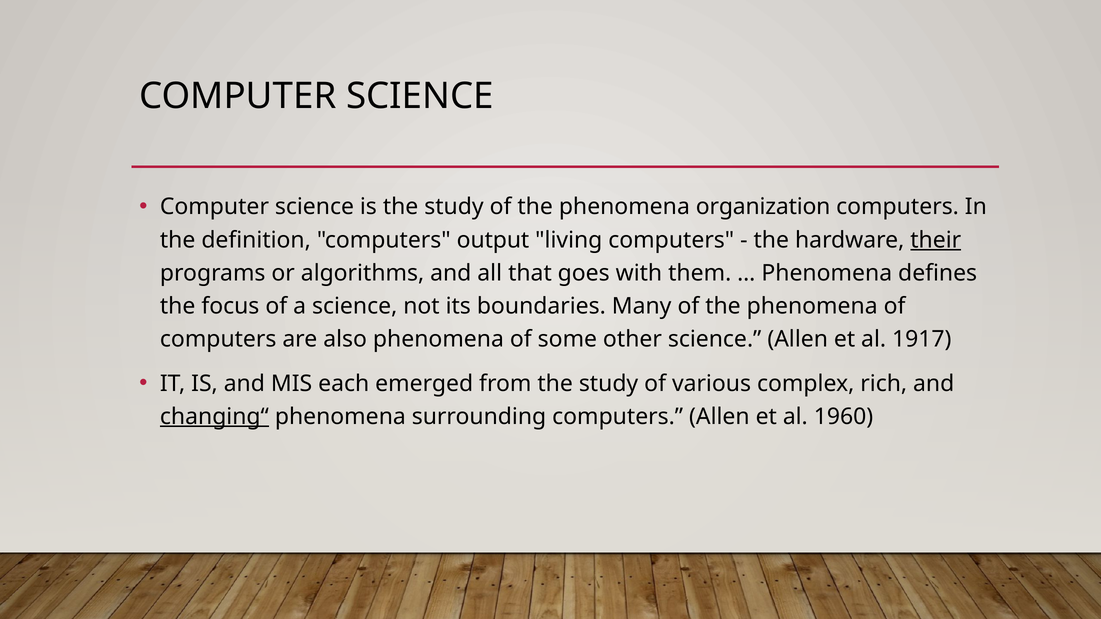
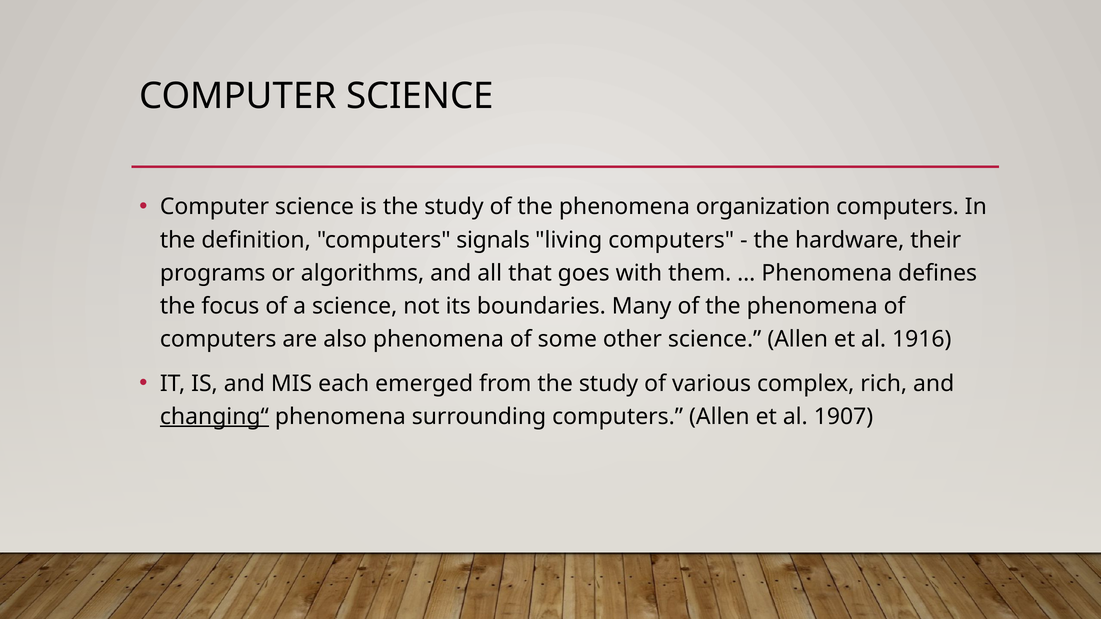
output: output -> signals
their underline: present -> none
1917: 1917 -> 1916
1960: 1960 -> 1907
